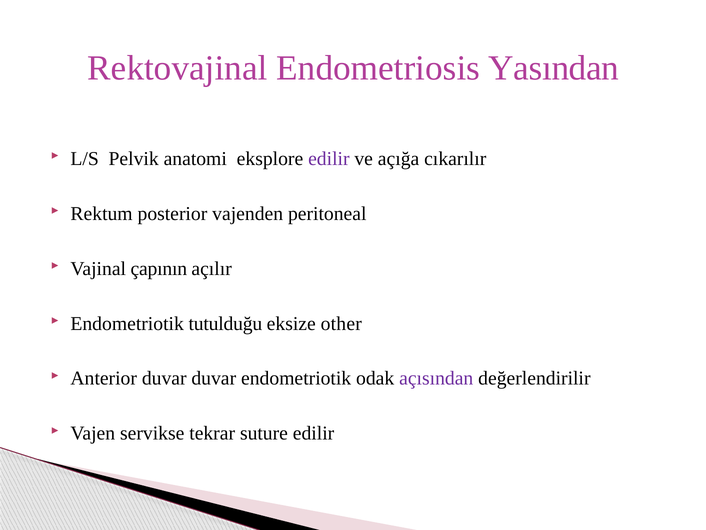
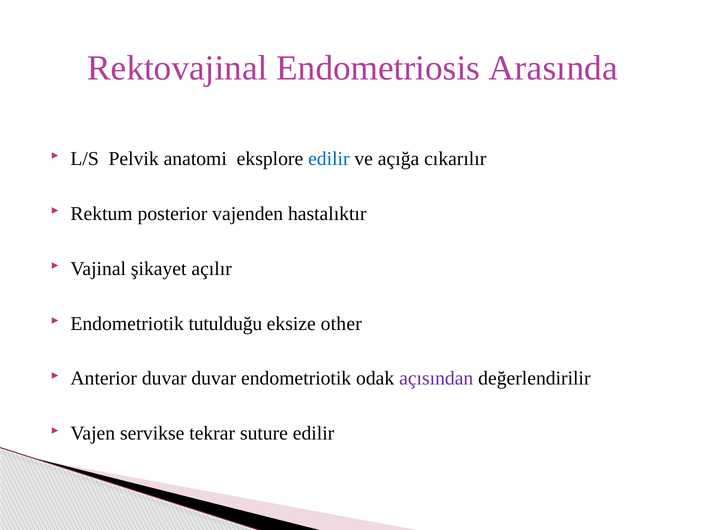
Yasından: Yasından -> Arasında
edilir at (329, 158) colour: purple -> blue
peritoneal: peritoneal -> hastalıktır
çapının: çapının -> şikayet
